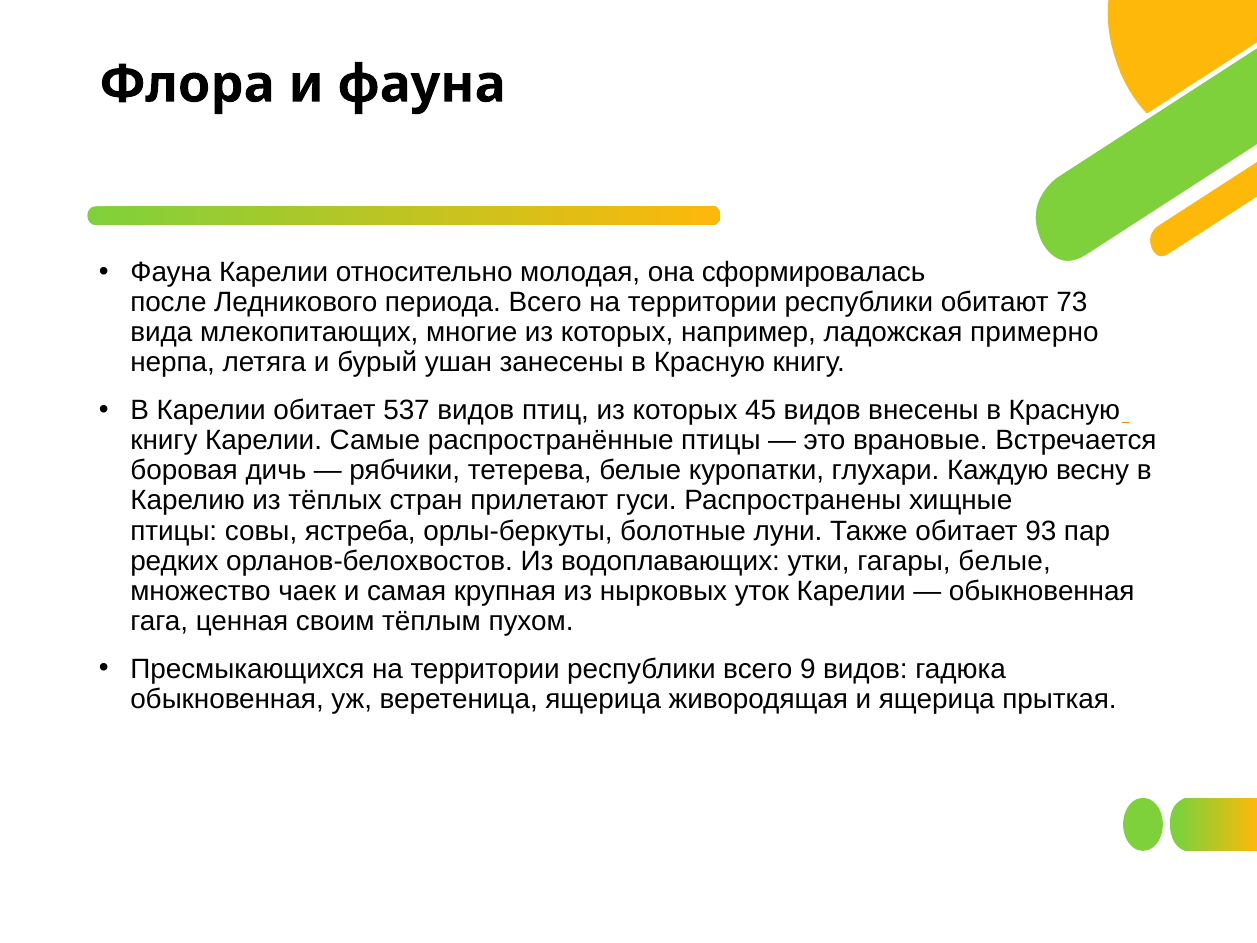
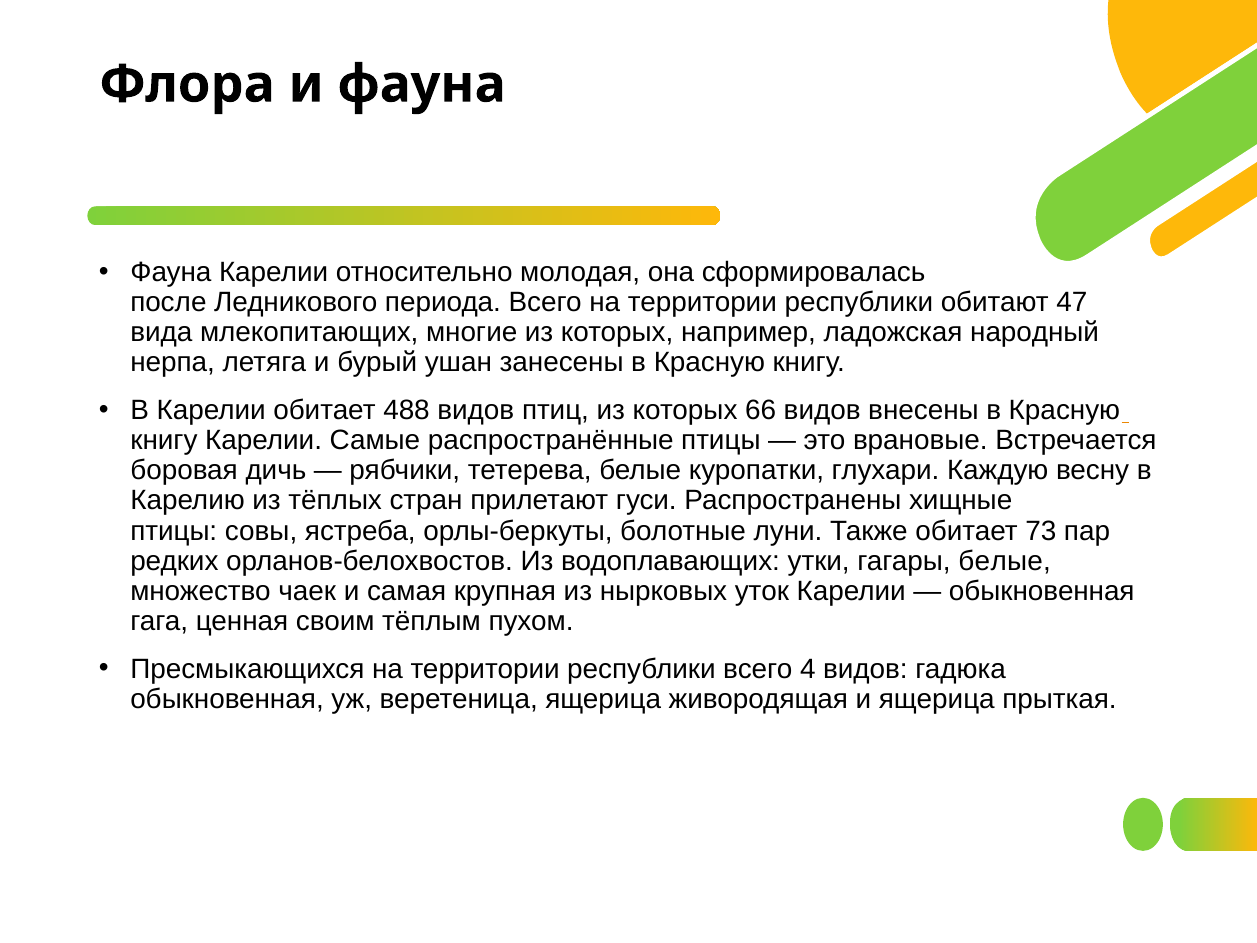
73: 73 -> 47
примерно: примерно -> народный
537: 537 -> 488
45: 45 -> 66
93: 93 -> 73
9: 9 -> 4
